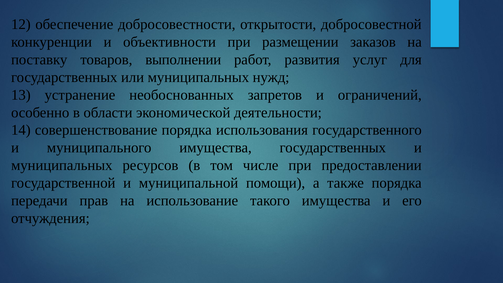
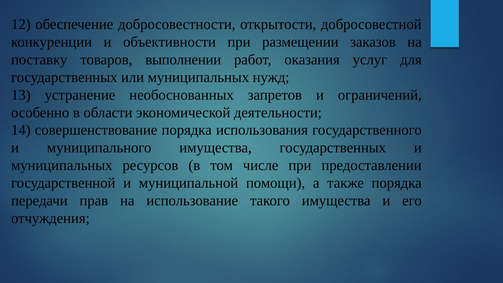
развития: развития -> оказания
